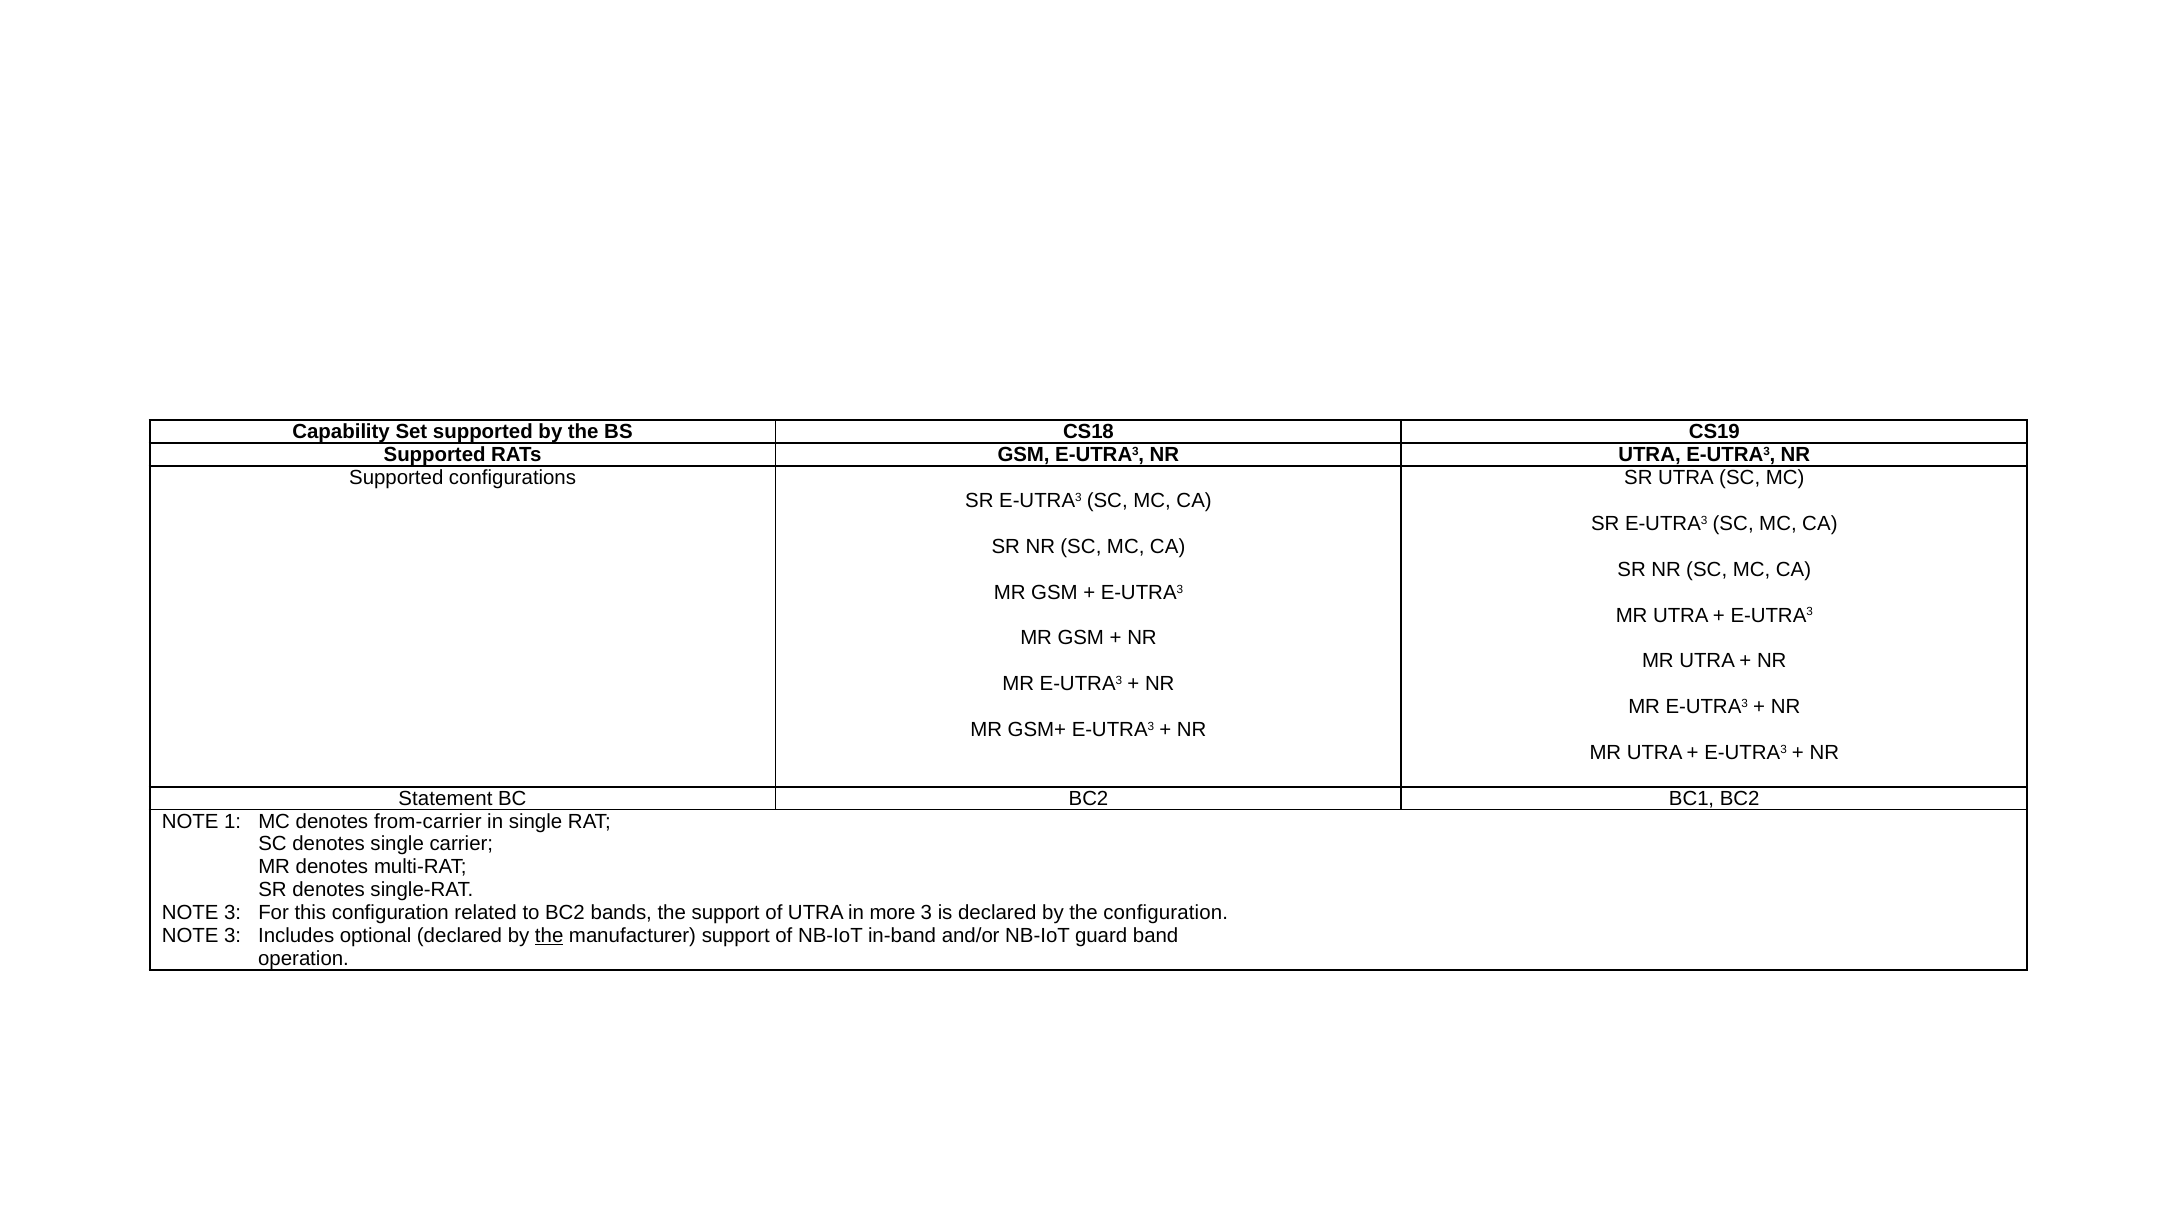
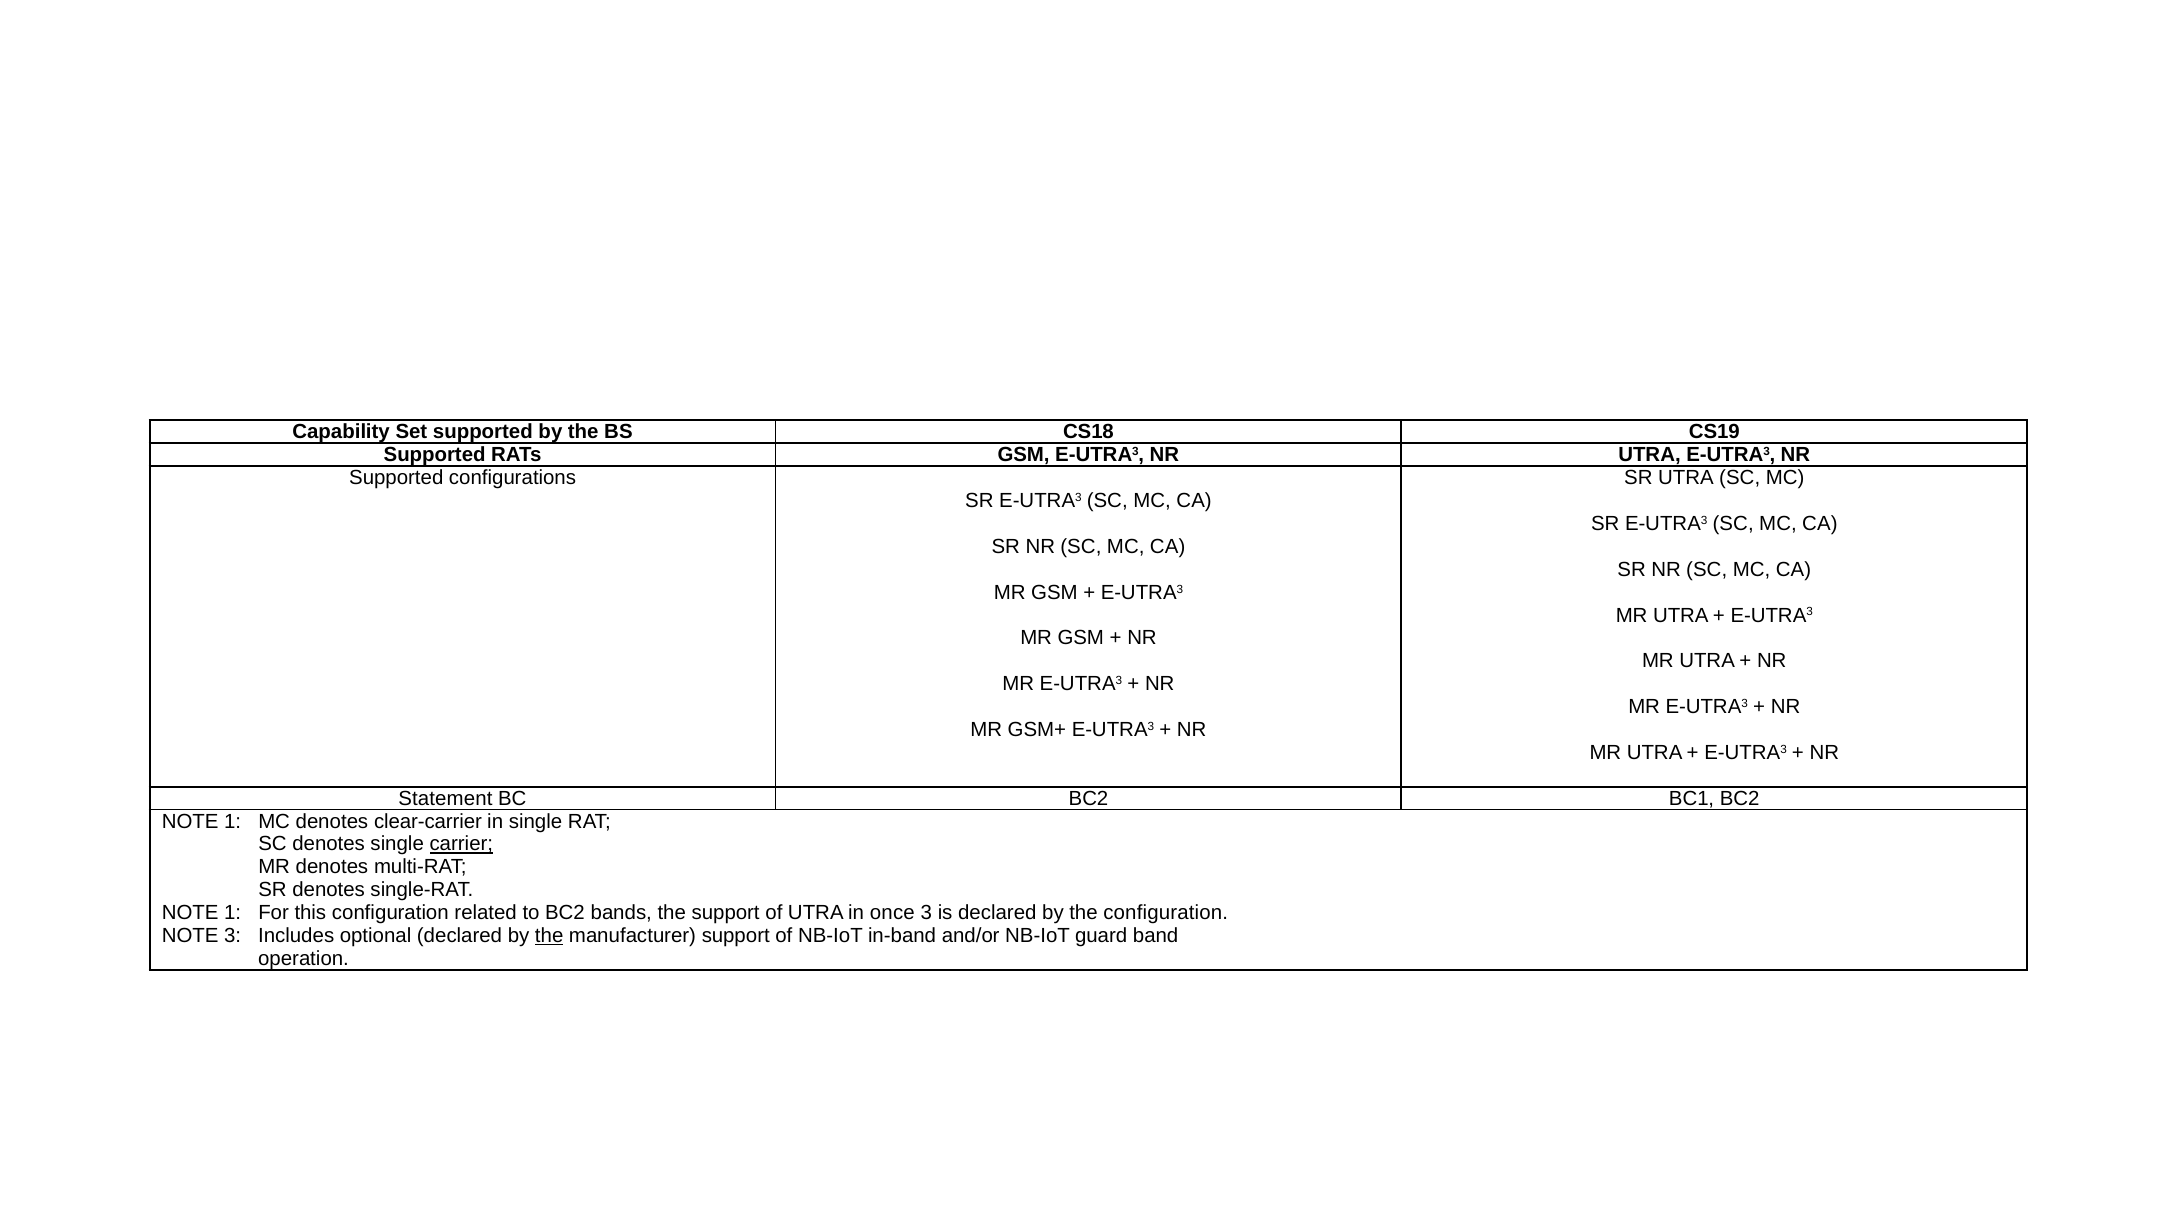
from-carrier: from-carrier -> clear-carrier
carrier underline: none -> present
3 at (233, 913): 3 -> 1
more: more -> once
